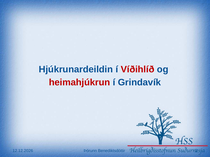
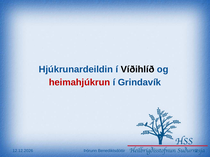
Víðihlíð colour: red -> black
